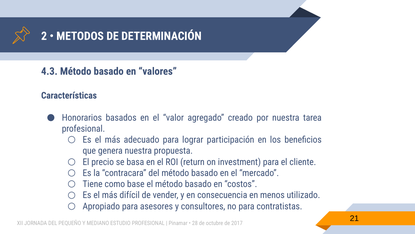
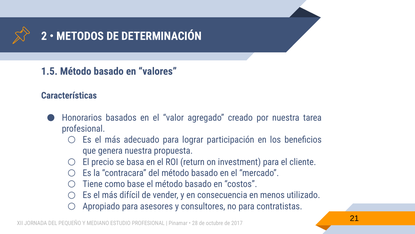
4.3: 4.3 -> 1.5
